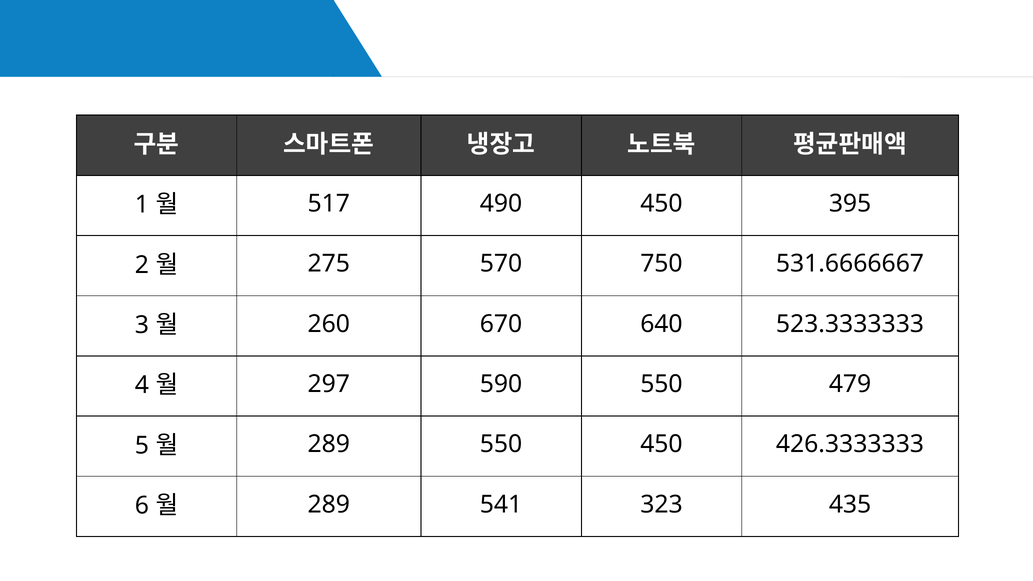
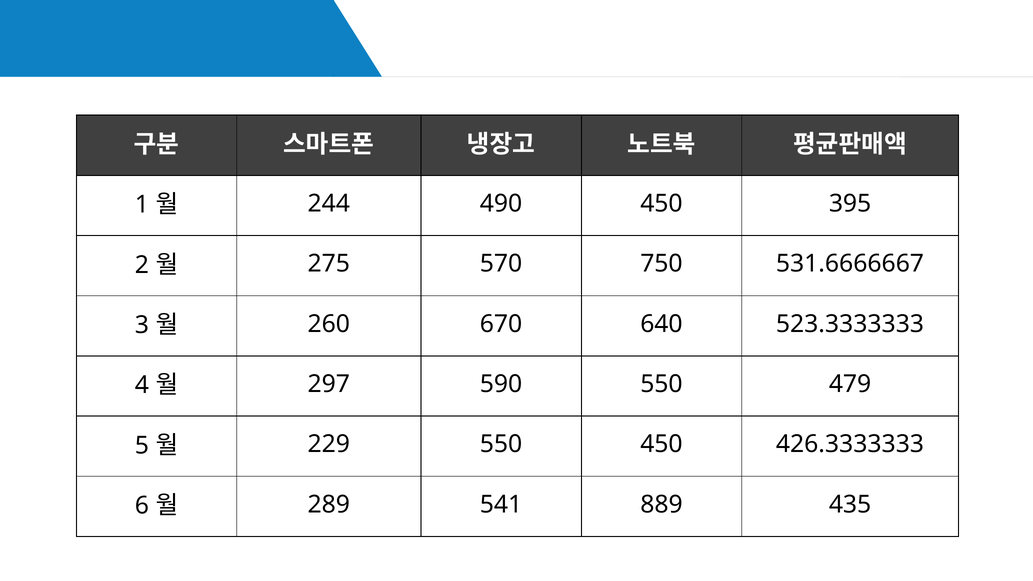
517: 517 -> 244
289 at (329, 444): 289 -> 229
323: 323 -> 889
